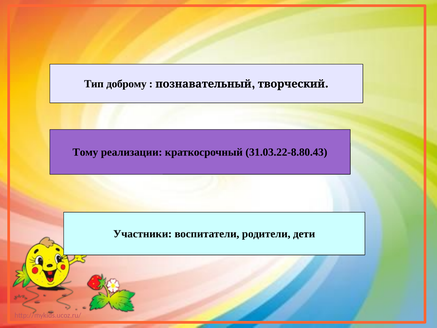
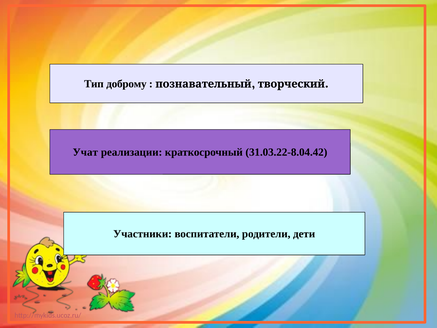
Тому: Тому -> Учат
31.03.22-8.80.43: 31.03.22-8.80.43 -> 31.03.22-8.04.42
